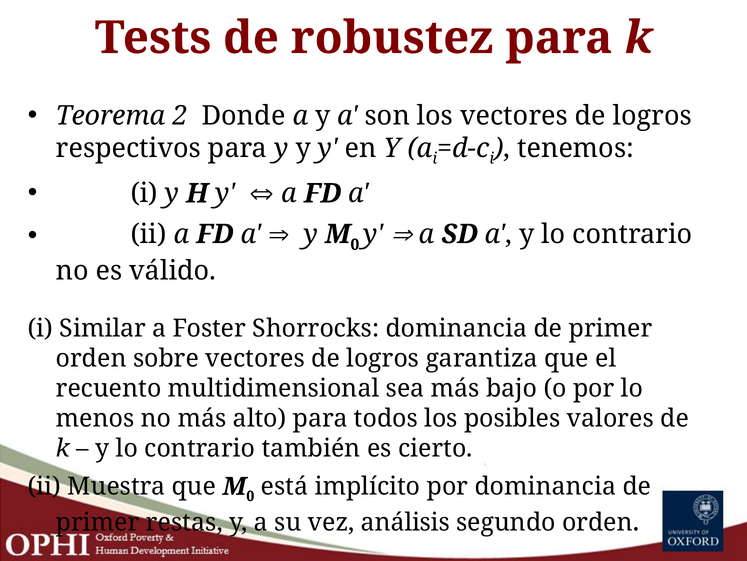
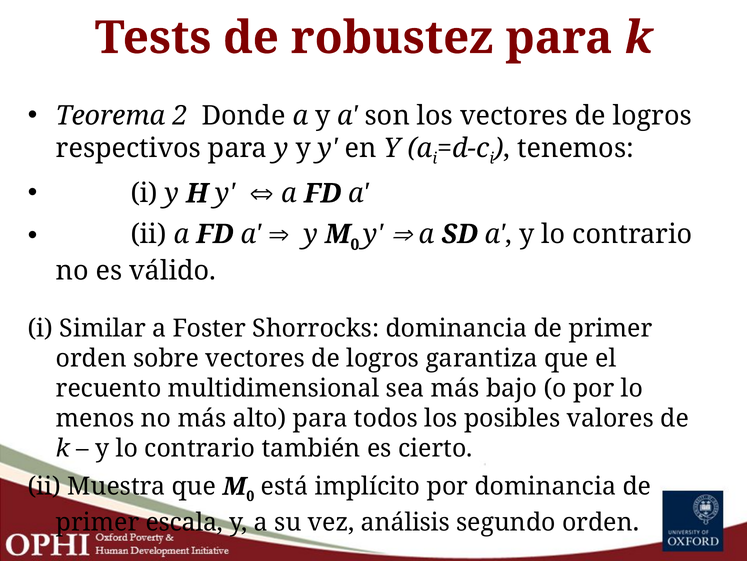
restas: restas -> escala
